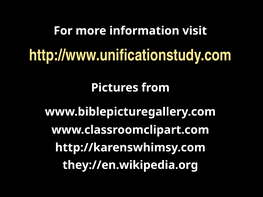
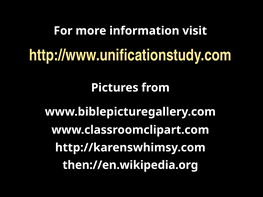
they://en.wikipedia.org: they://en.wikipedia.org -> then://en.wikipedia.org
